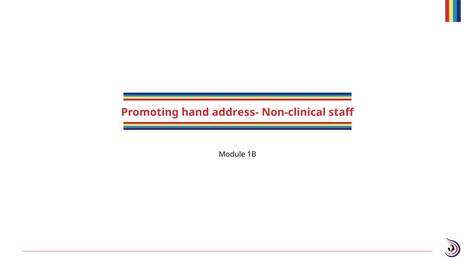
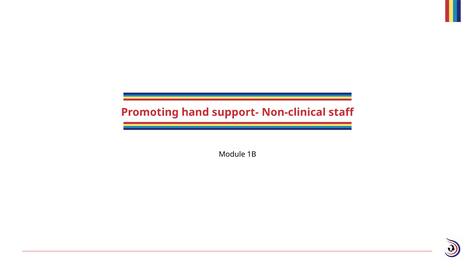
address-: address- -> support-
